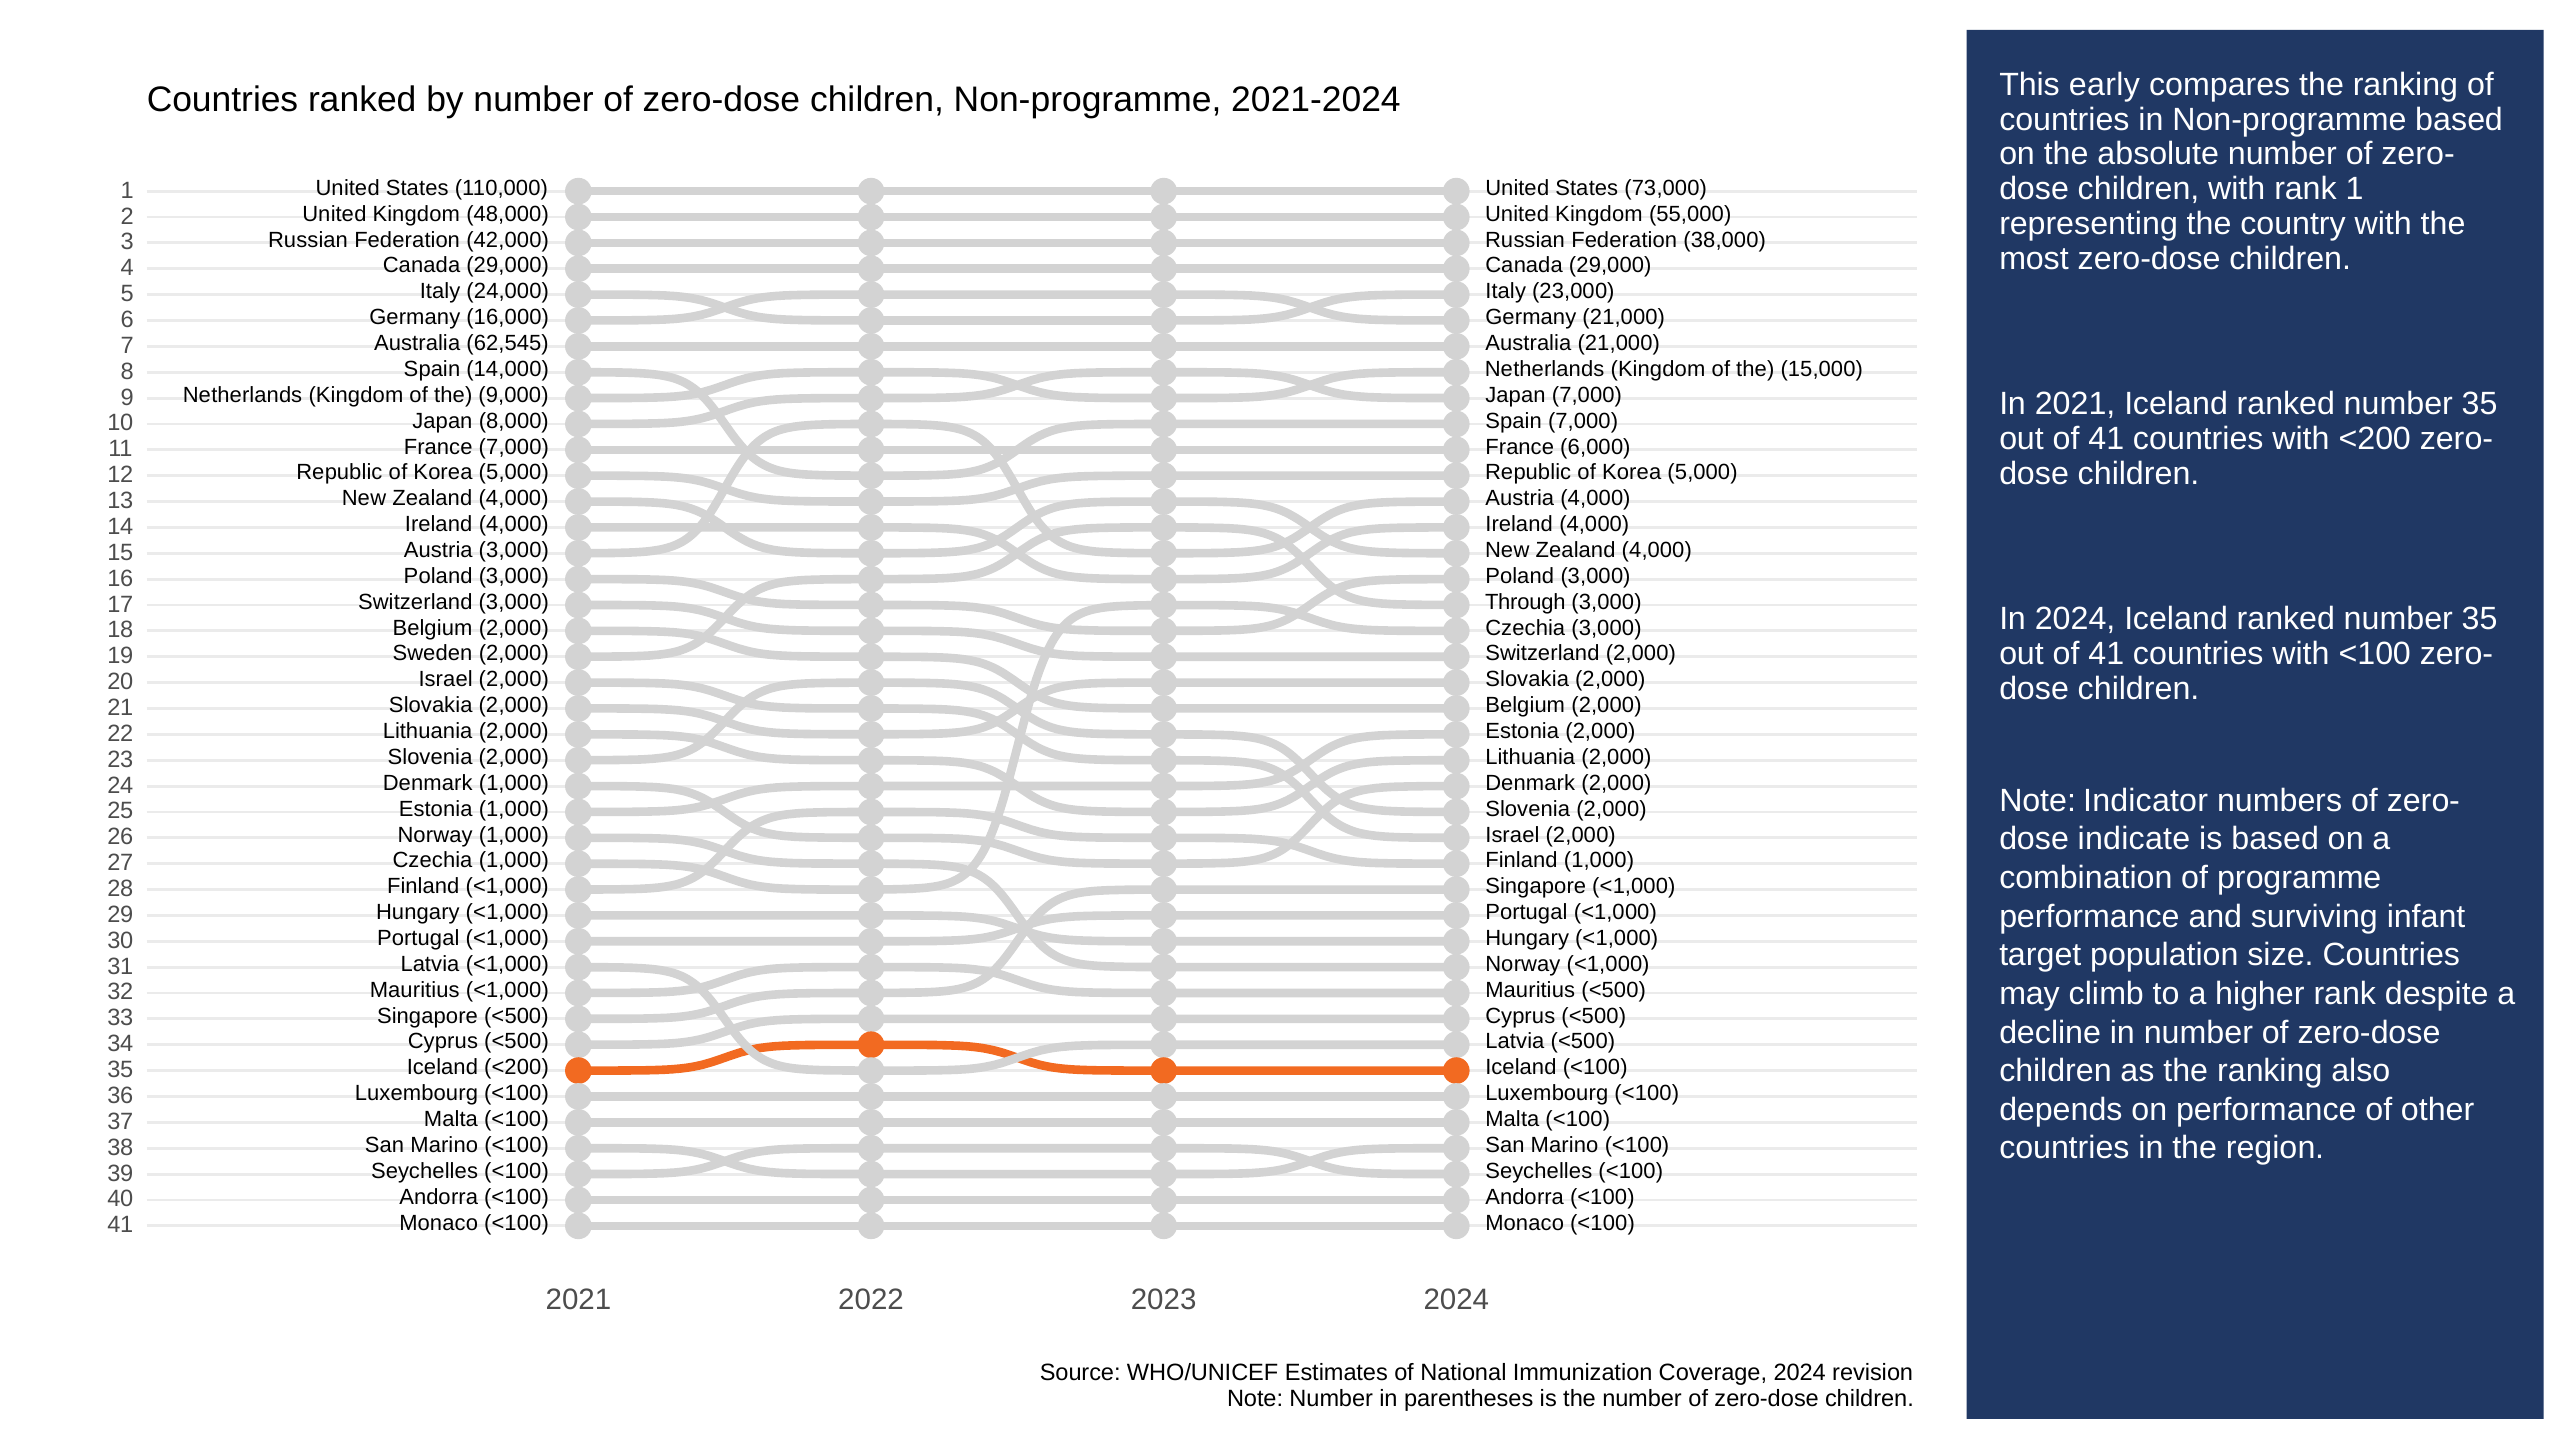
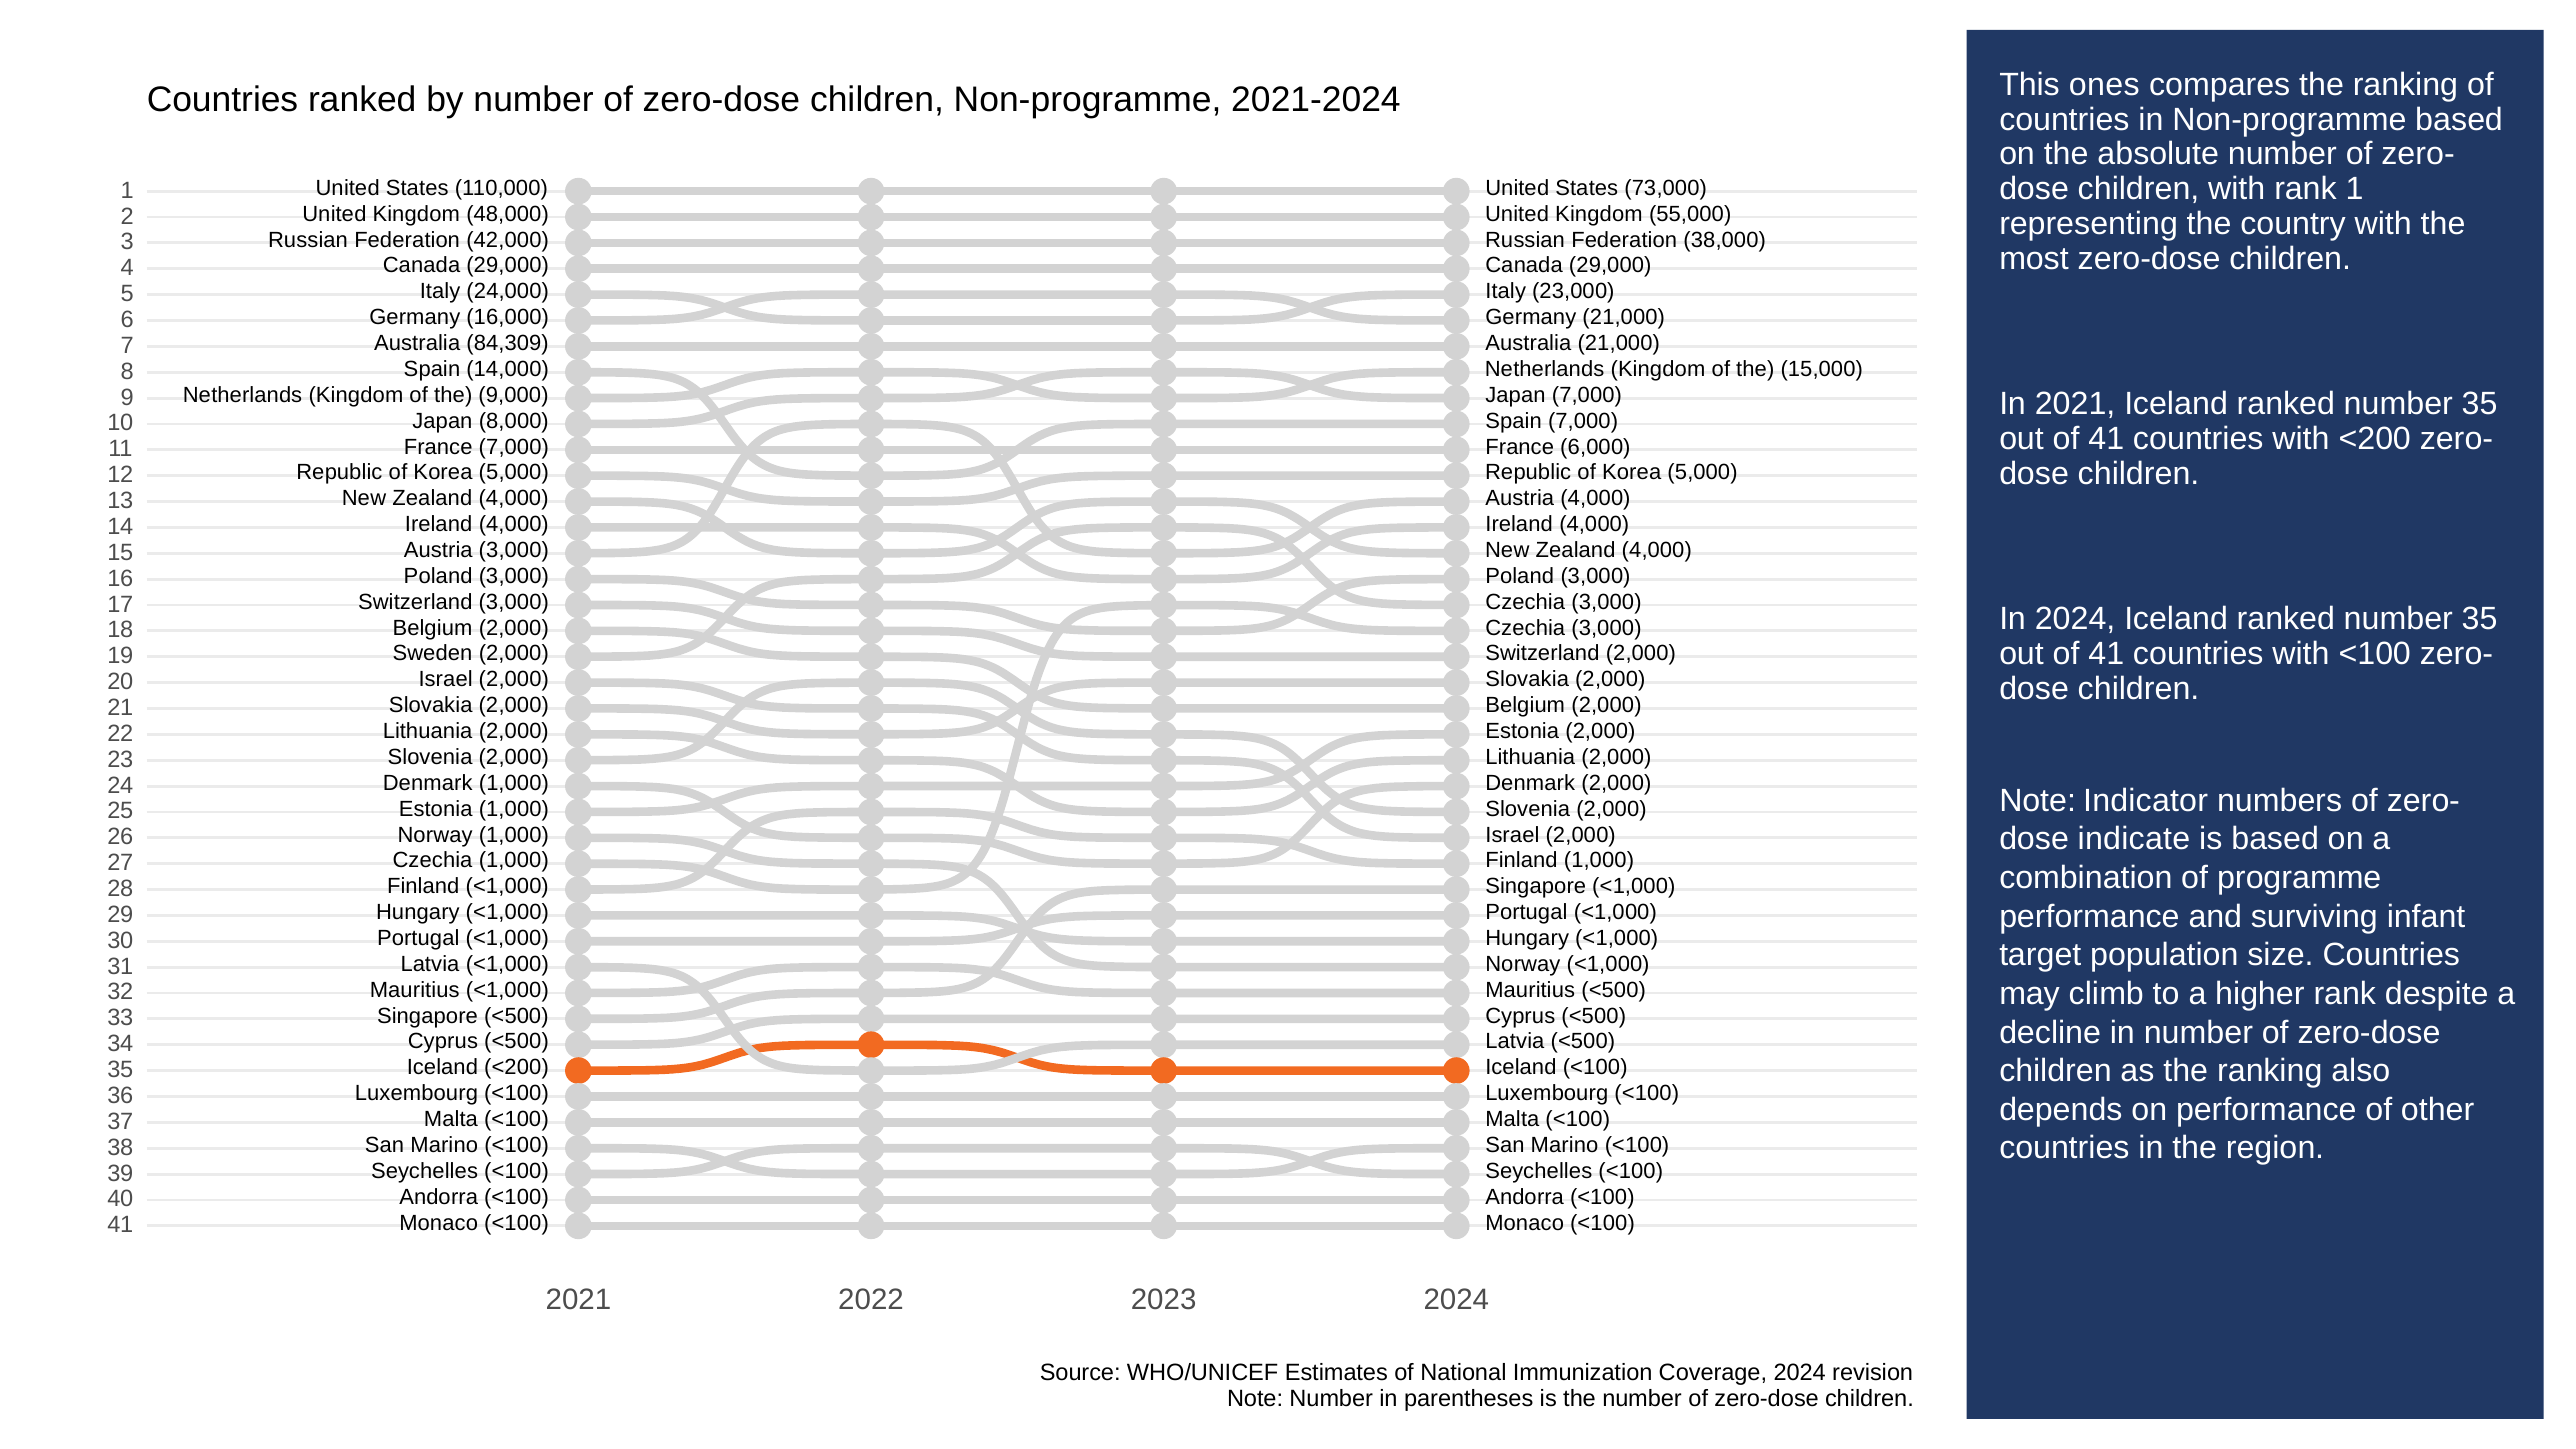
early: early -> ones
62,545: 62,545 -> 84,309
Through at (1525, 602): Through -> Czechia
